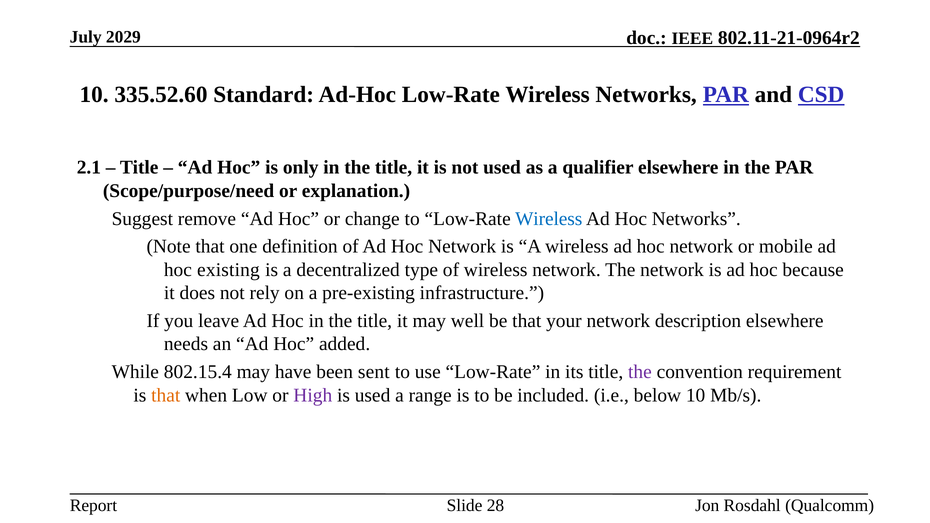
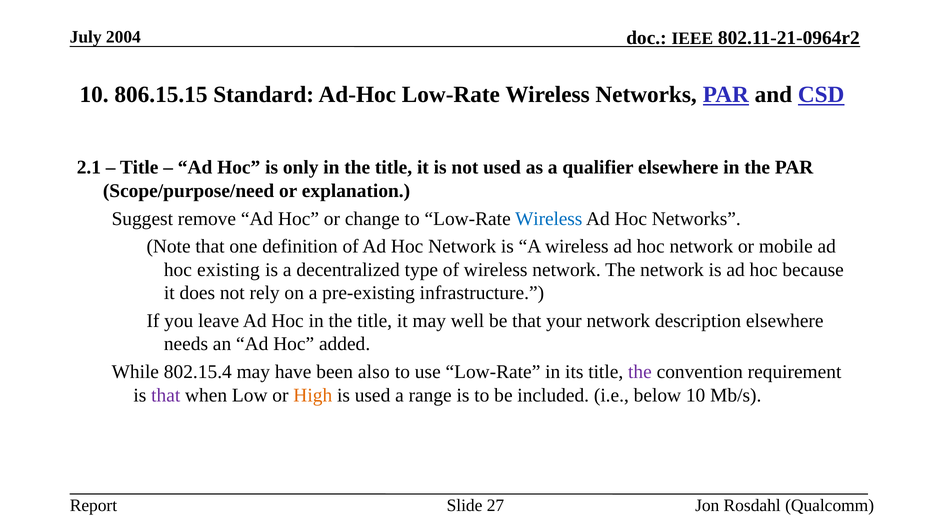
2029: 2029 -> 2004
335.52.60: 335.52.60 -> 806.15.15
sent: sent -> also
that at (166, 395) colour: orange -> purple
High colour: purple -> orange
28: 28 -> 27
